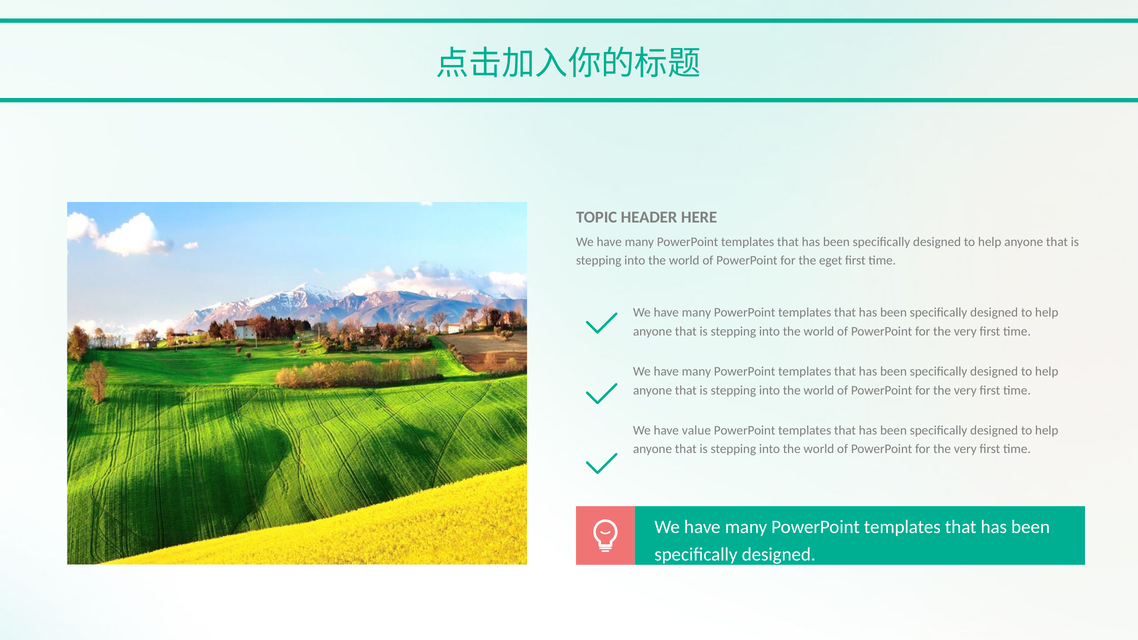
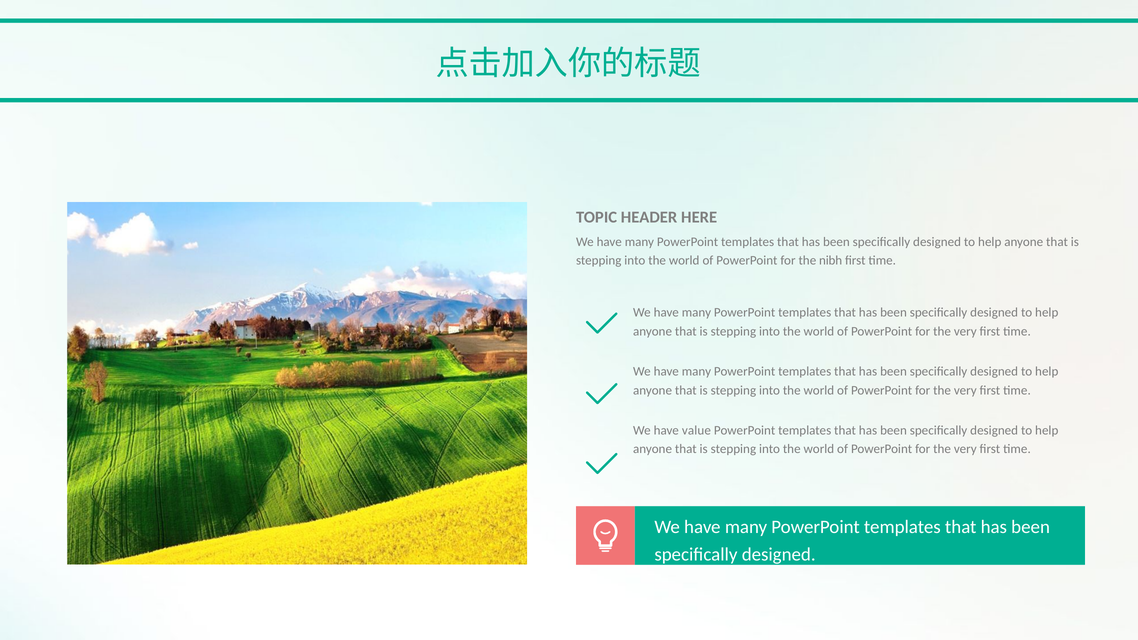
eget: eget -> nibh
